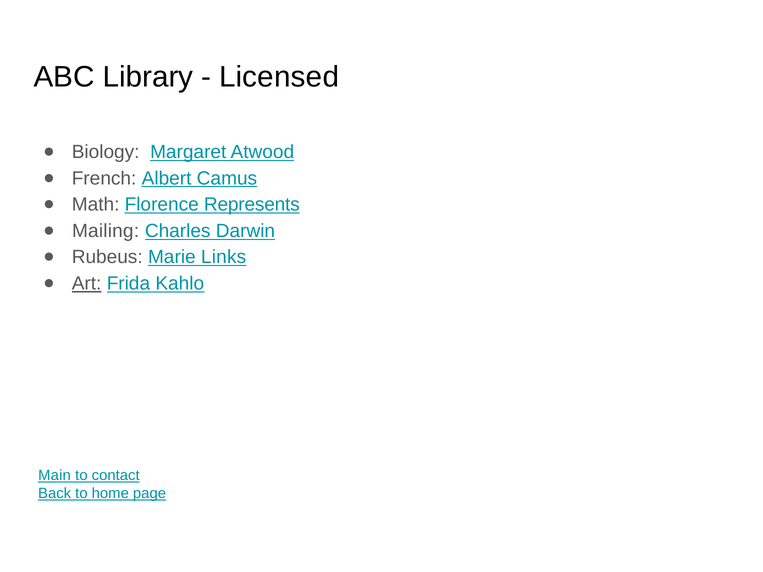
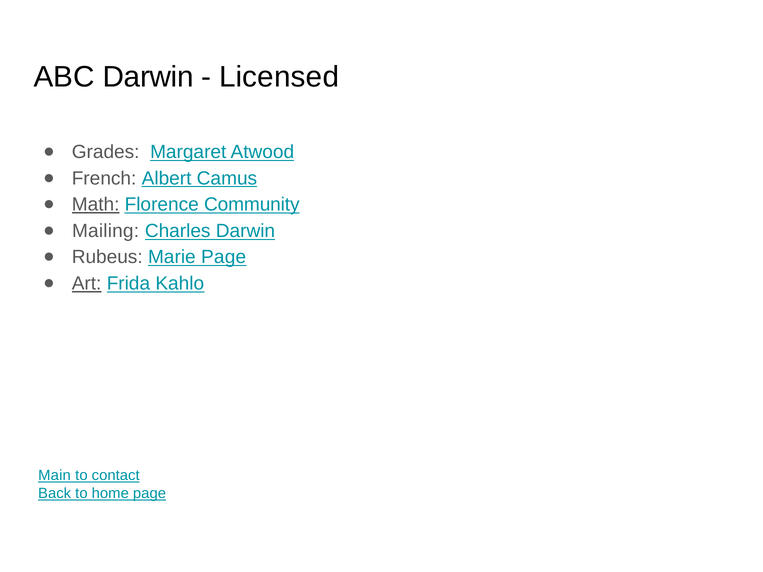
ABC Library: Library -> Darwin
Biology: Biology -> Grades
Math underline: none -> present
Represents: Represents -> Community
Marie Links: Links -> Page
